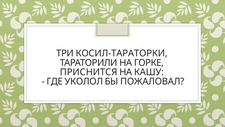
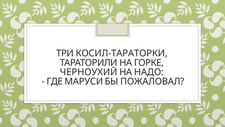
ПРИСНИТСЯ: ПРИСНИТСЯ -> ЧЕРНОУХИЙ
КАШУ: КАШУ -> НАДО
УКОЛОЛ: УКОЛОЛ -> МАРУСИ
